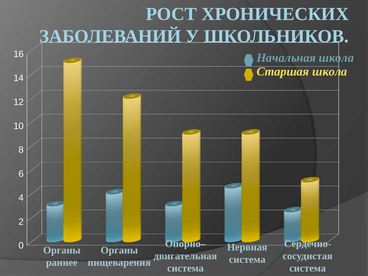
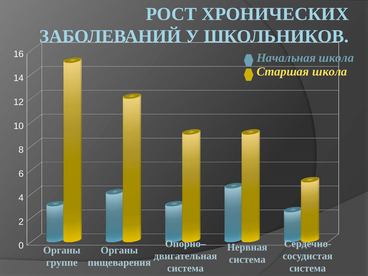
раннее: раннее -> группе
